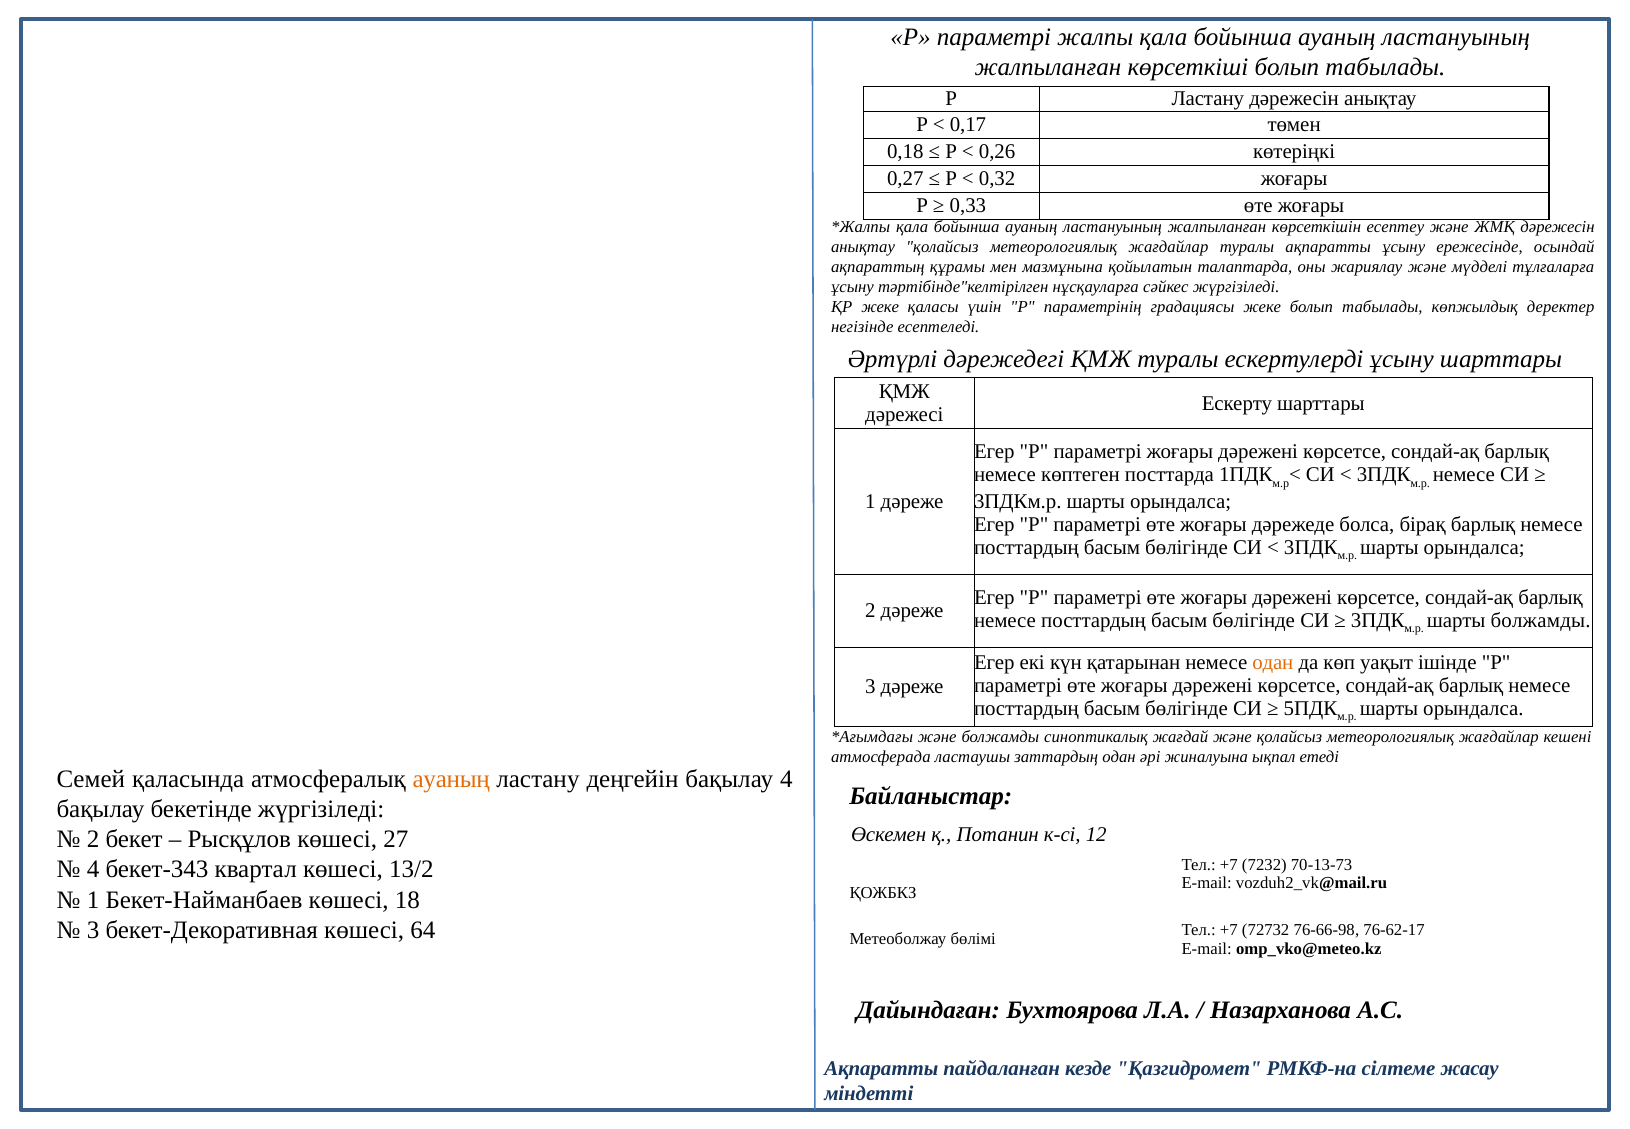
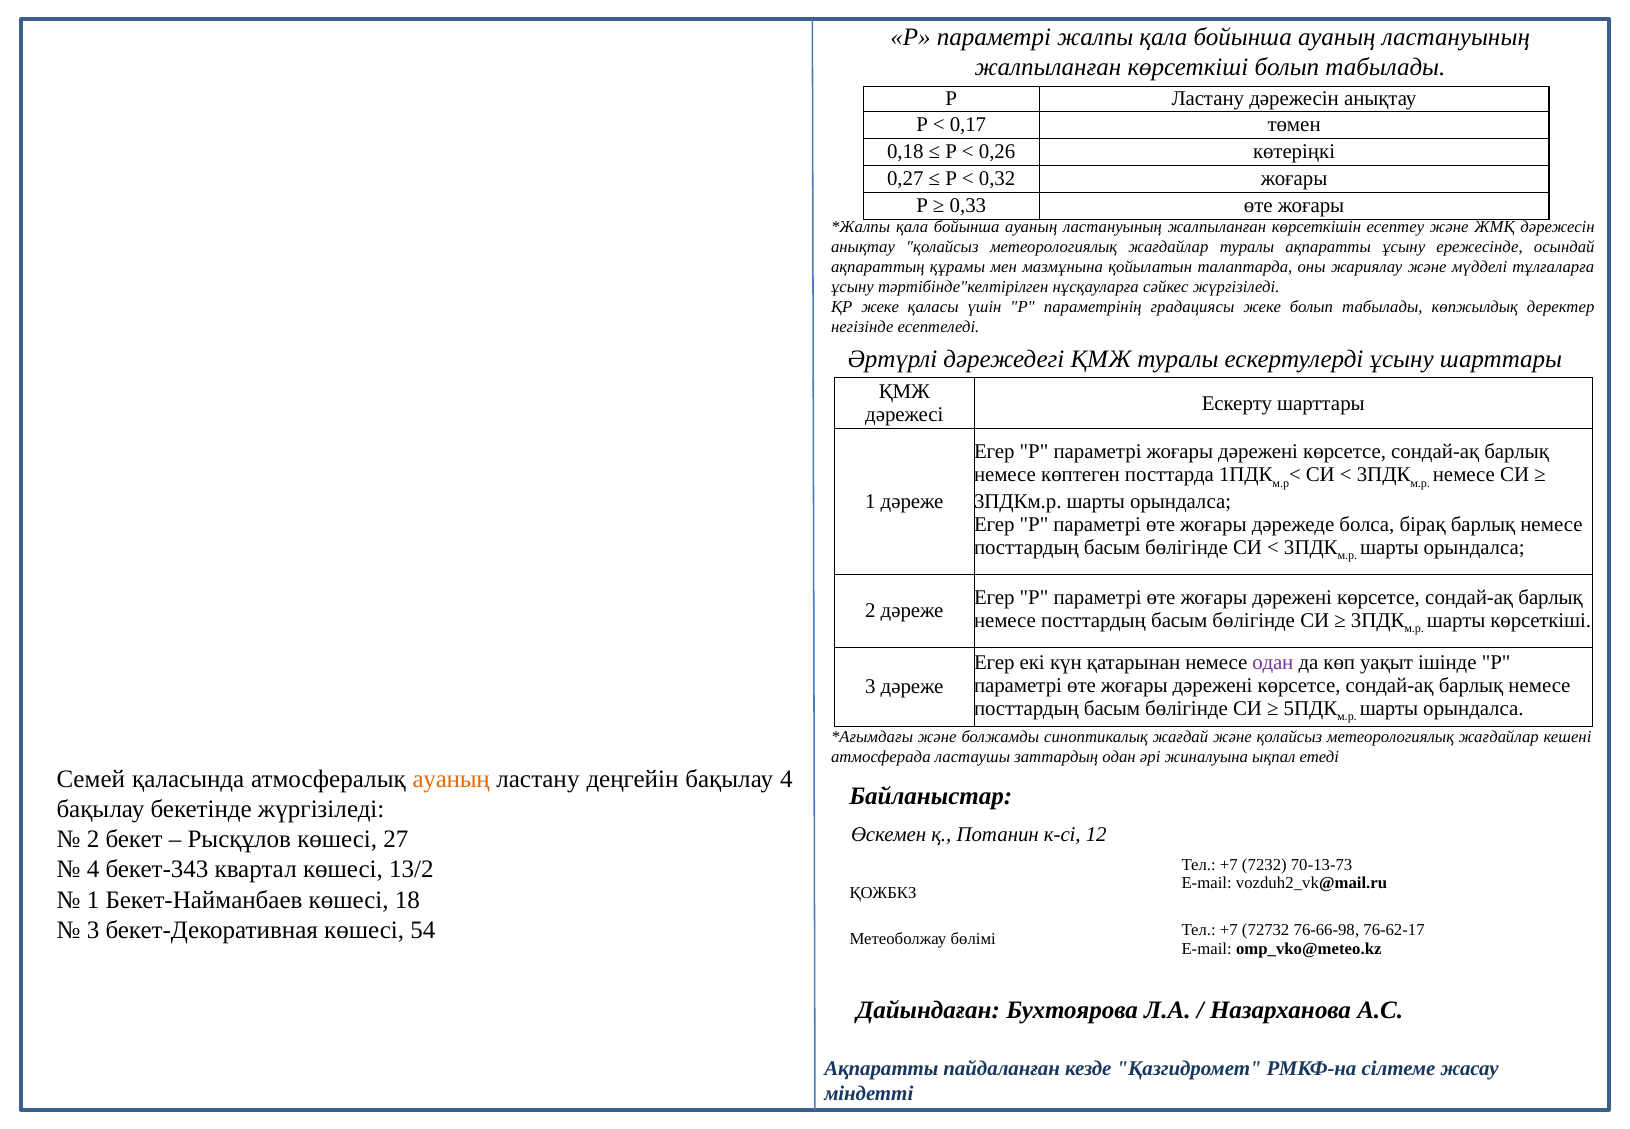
шарты болжамды: болжамды -> көрсеткіші
одан at (1273, 662) colour: orange -> purple
64: 64 -> 54
